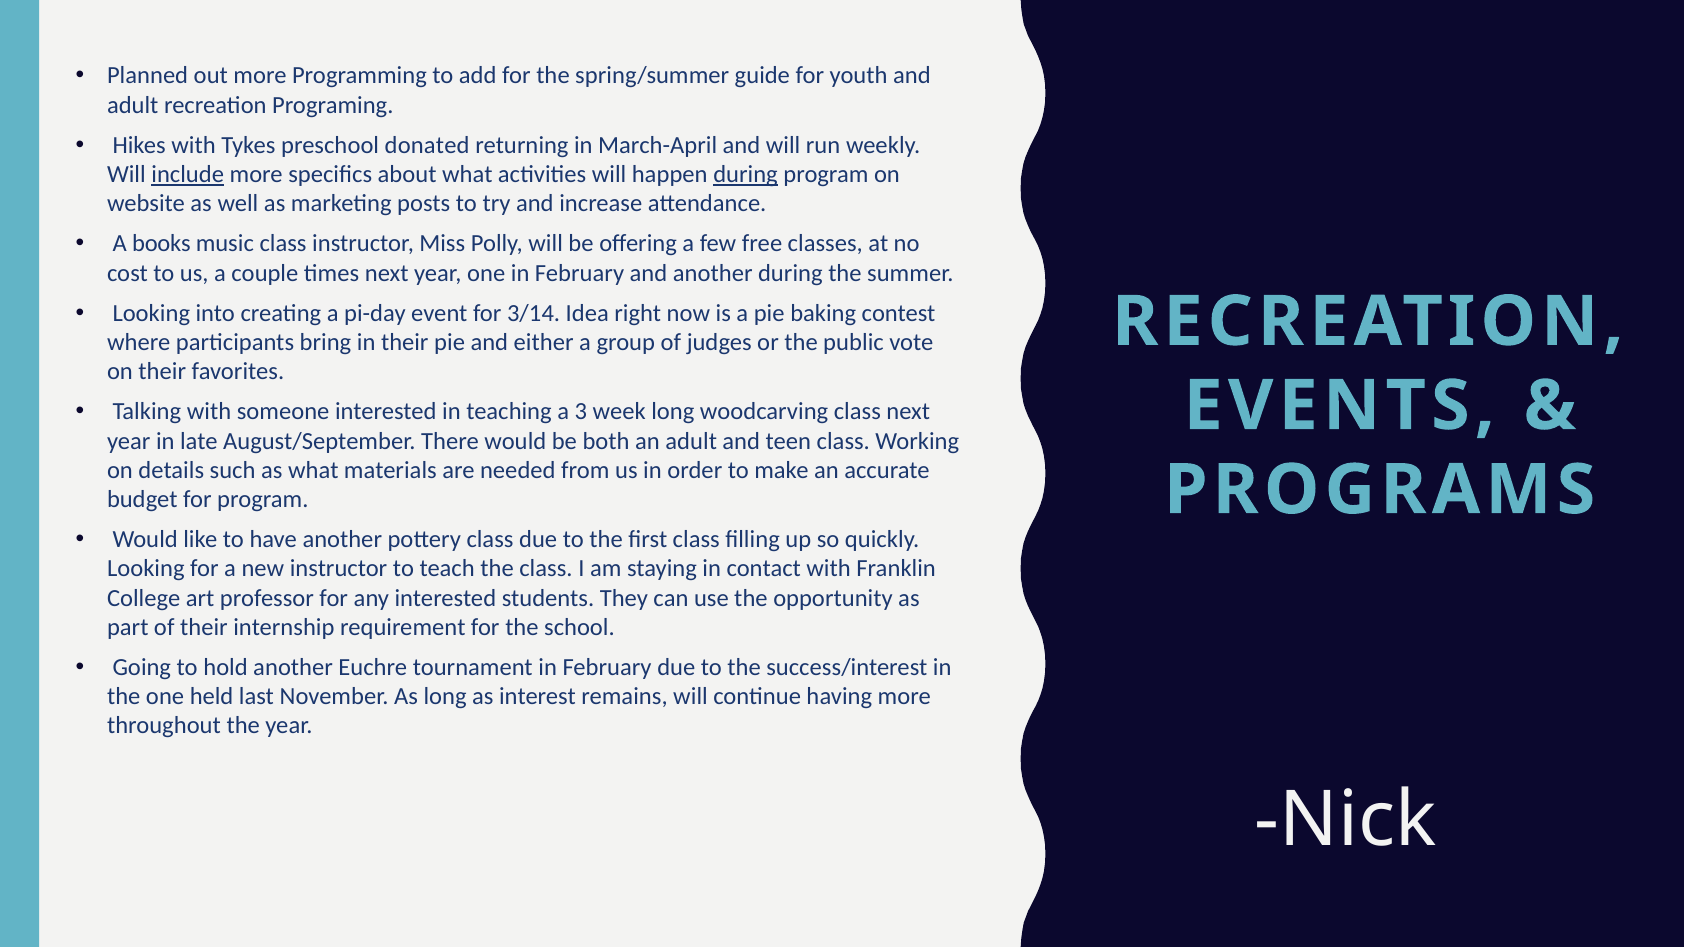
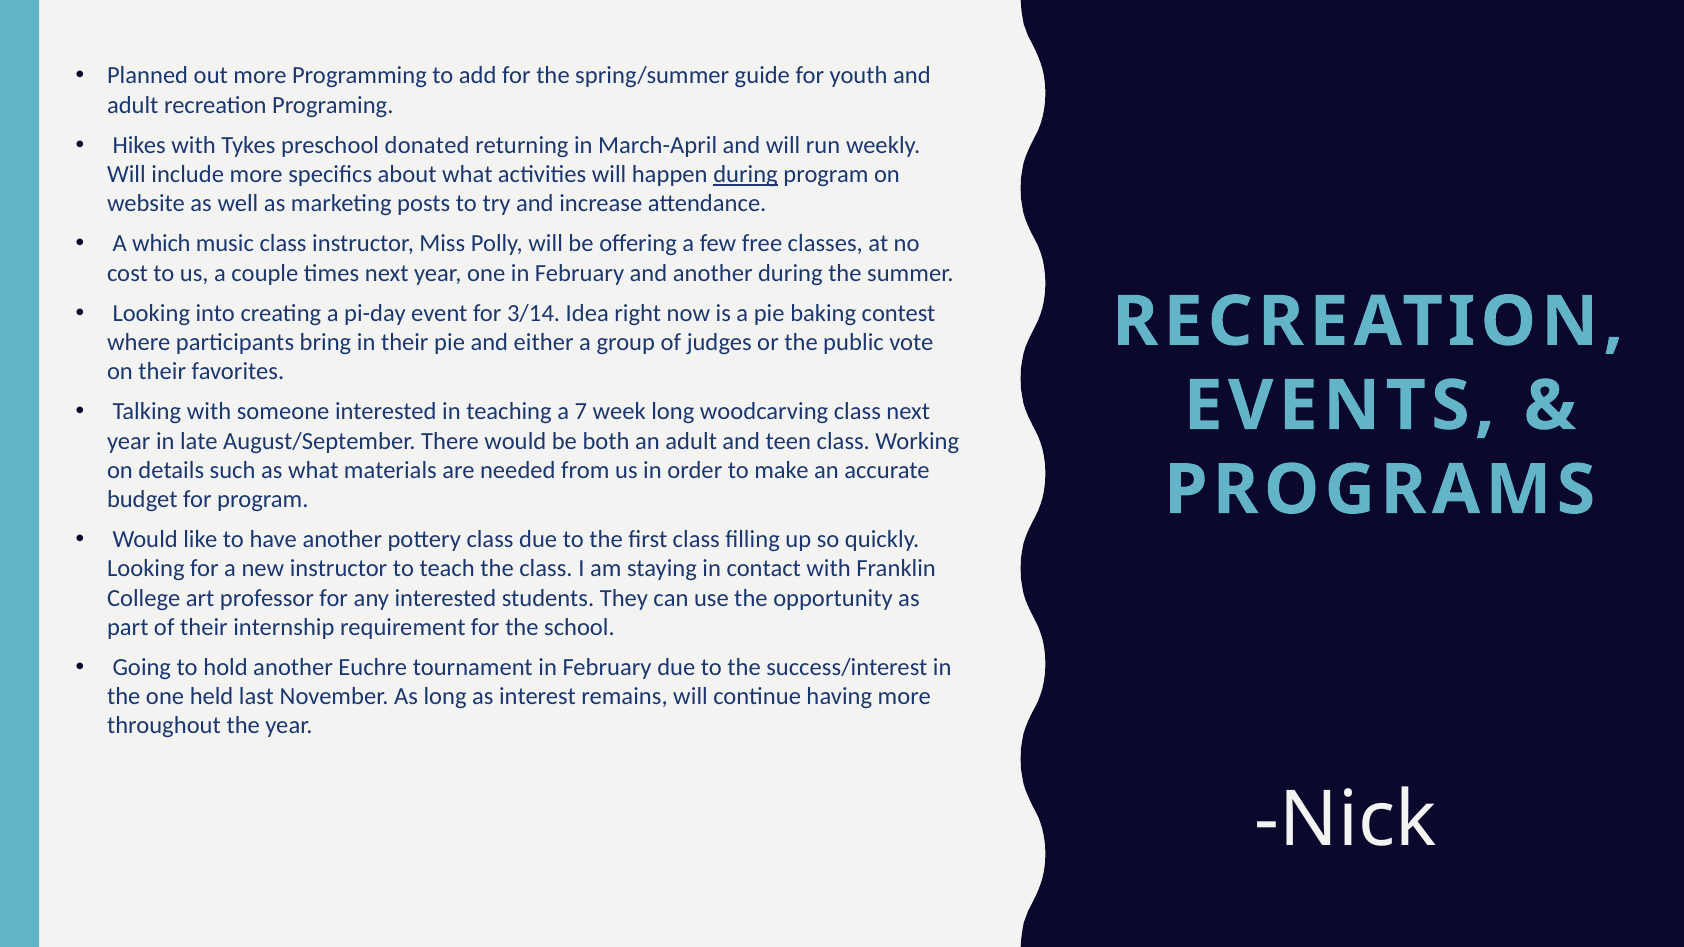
include underline: present -> none
books: books -> which
3: 3 -> 7
